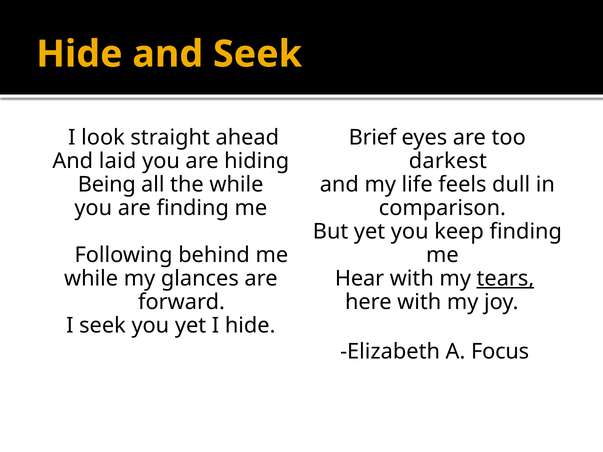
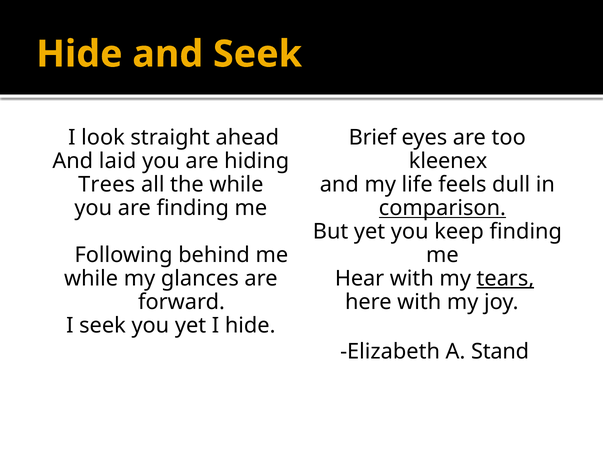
darkest: darkest -> kleenex
Being: Being -> Trees
comparison underline: none -> present
Focus: Focus -> Stand
